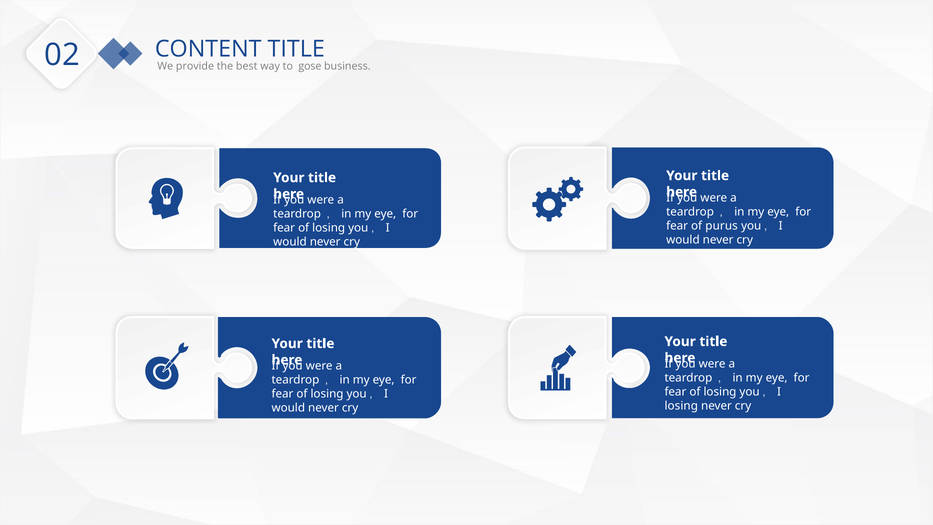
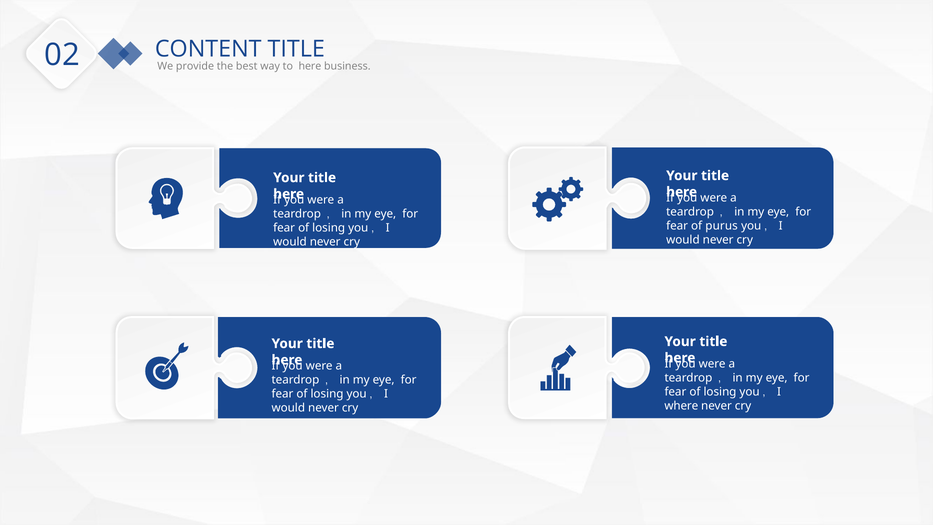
to gose: gose -> here
losing at (681, 406): losing -> where
